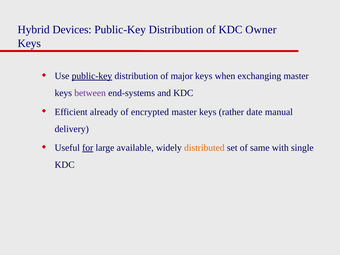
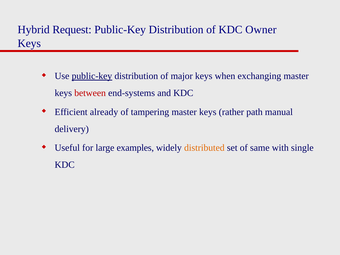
Devices: Devices -> Request
between colour: purple -> red
encrypted: encrypted -> tampering
date: date -> path
for underline: present -> none
available: available -> examples
